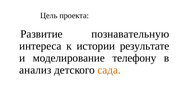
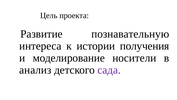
результате: результате -> получения
телефону: телефону -> носители
сада colour: orange -> purple
